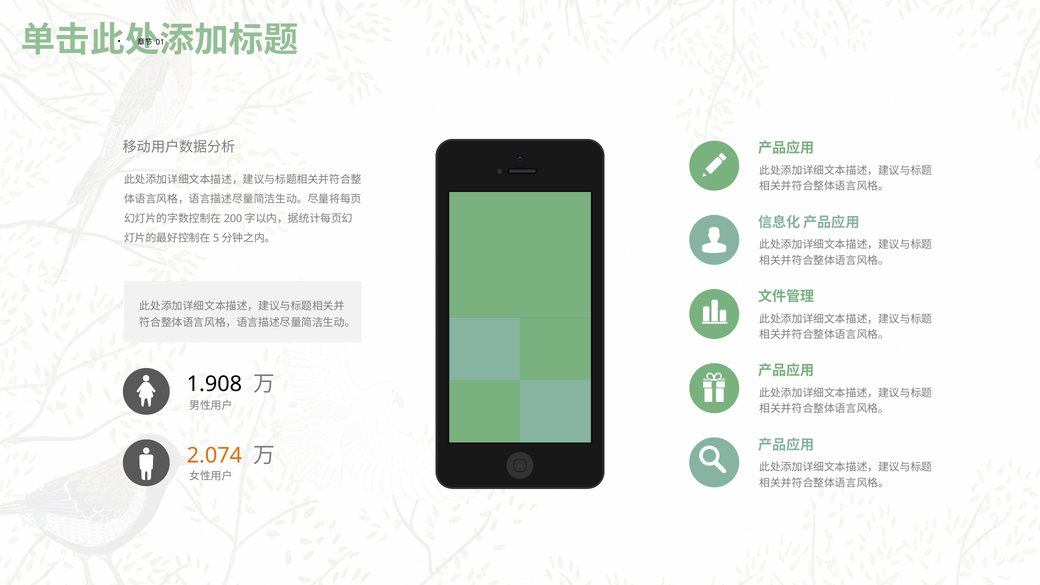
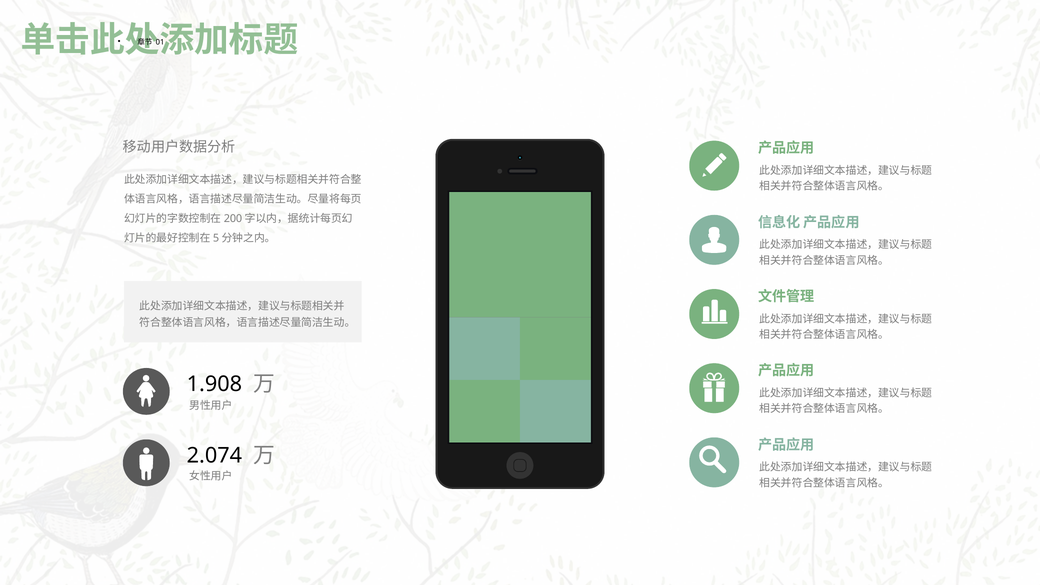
2.074 colour: orange -> black
